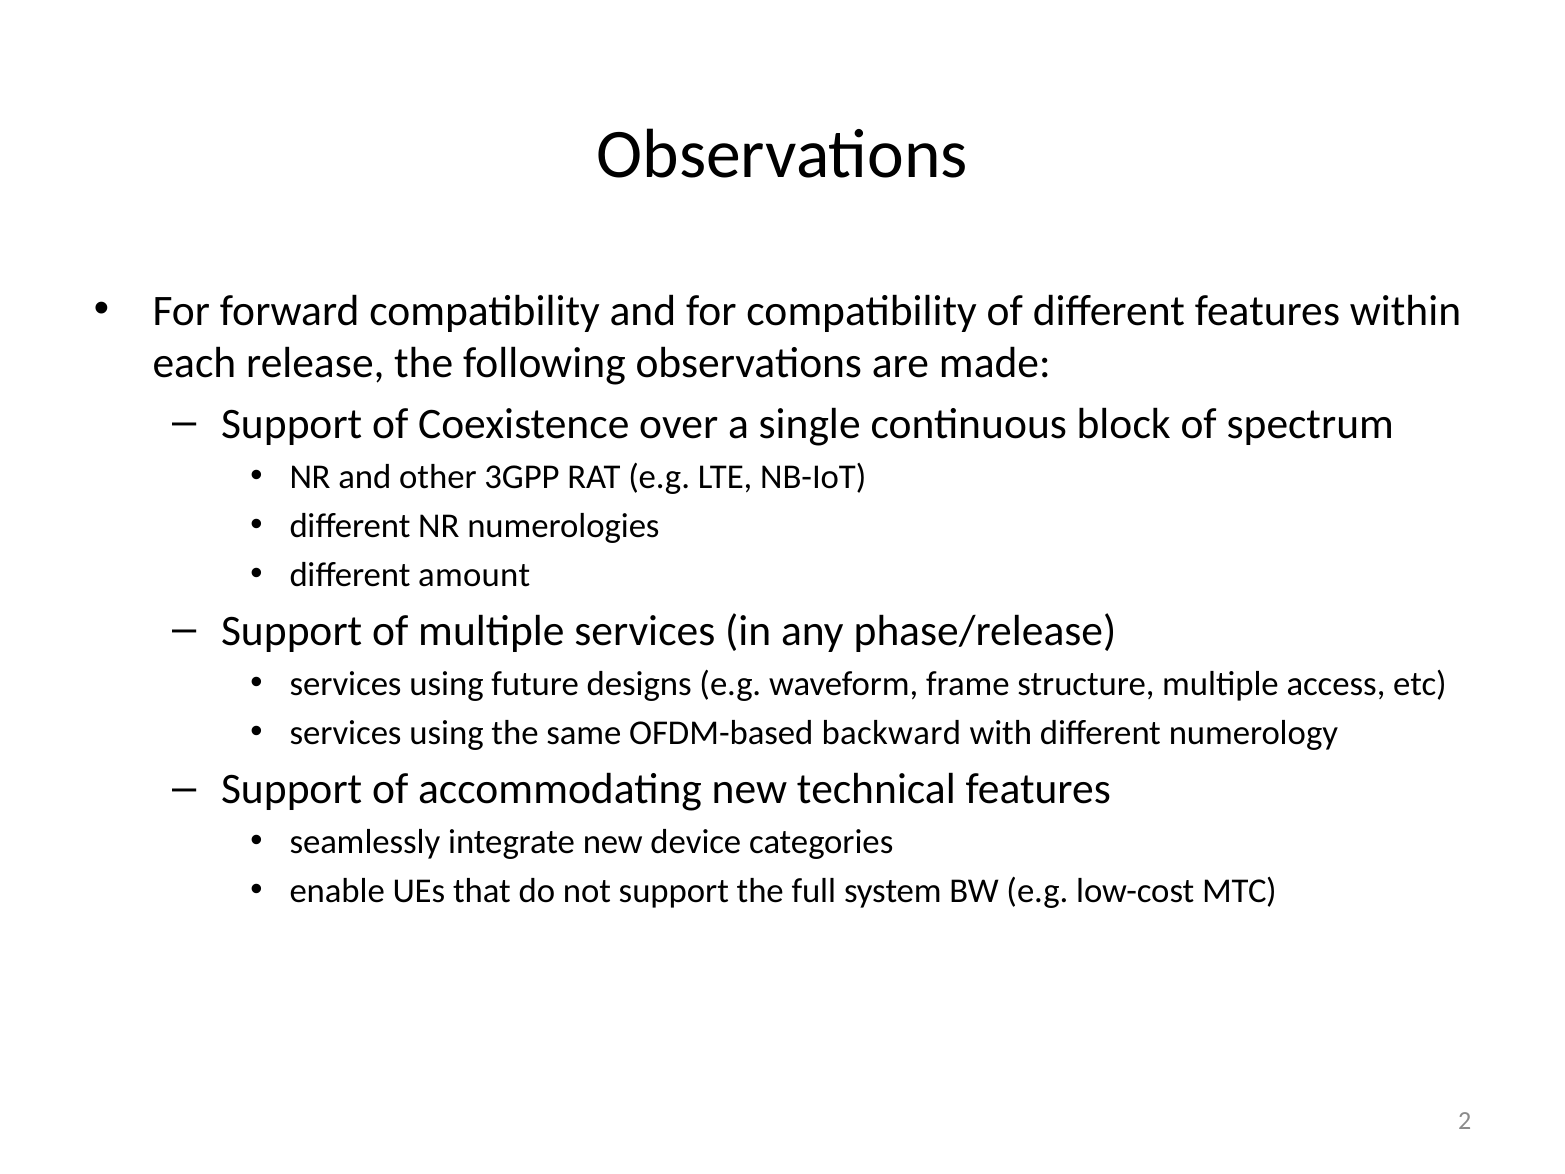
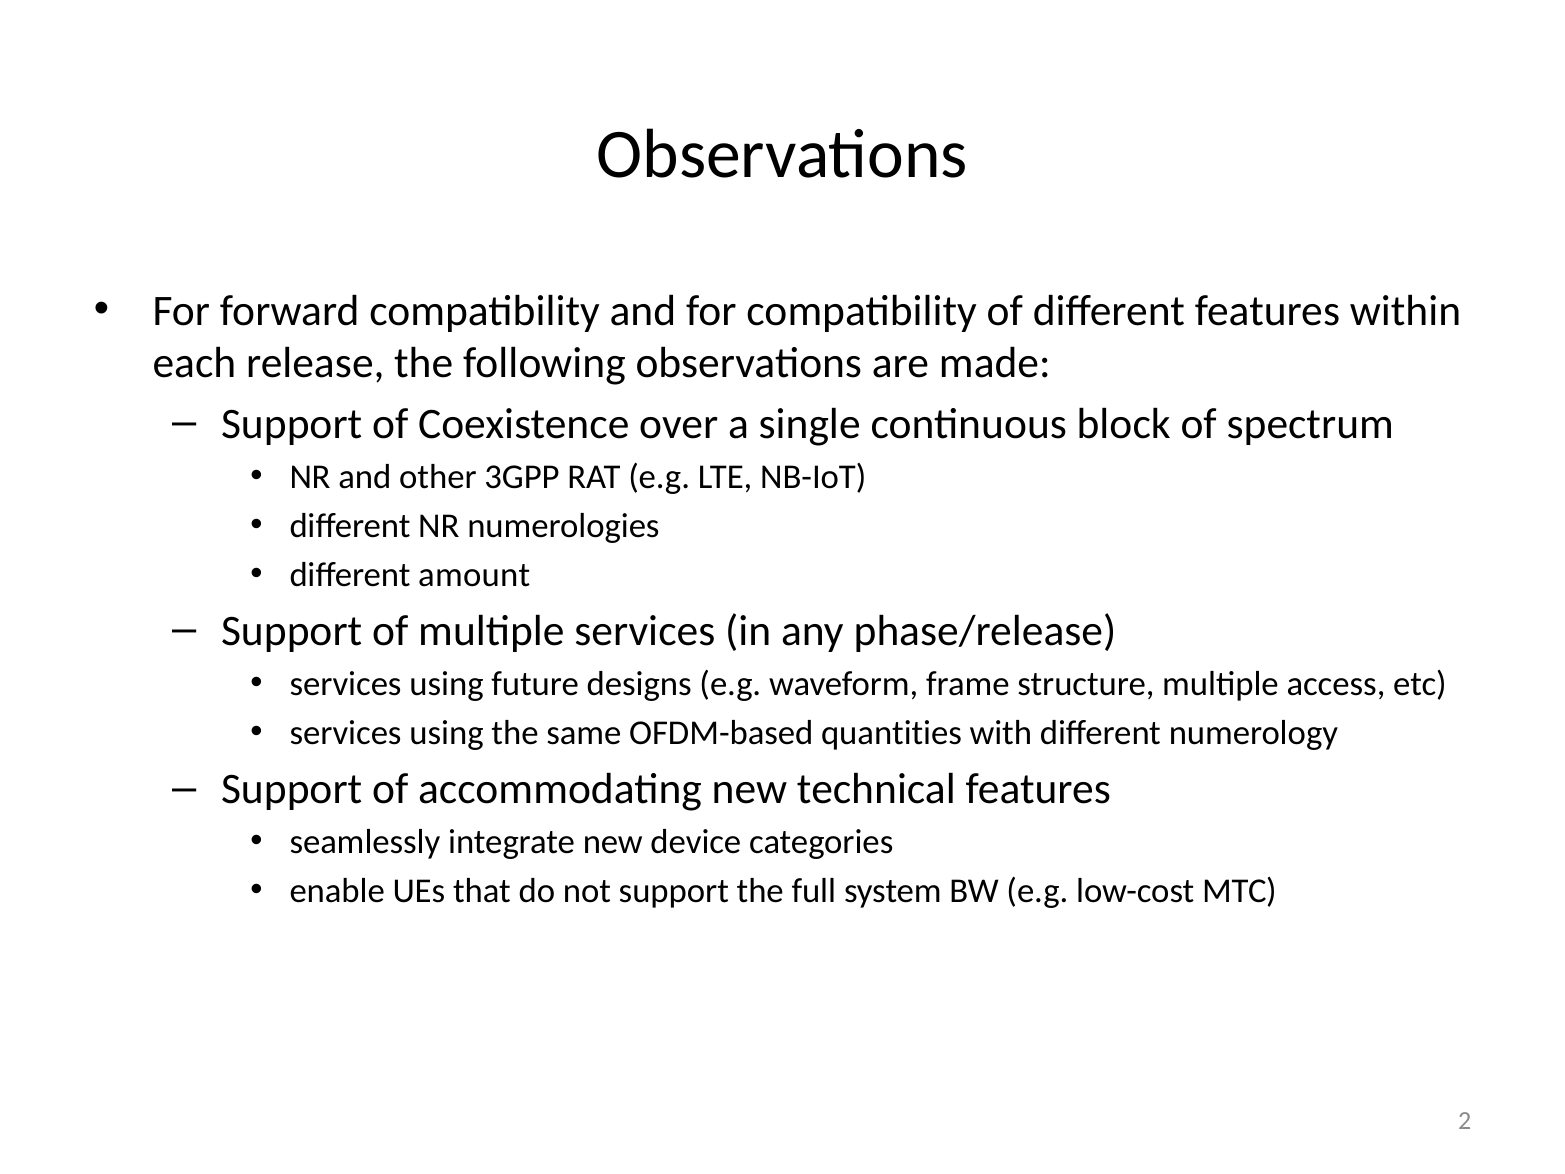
backward: backward -> quantities
